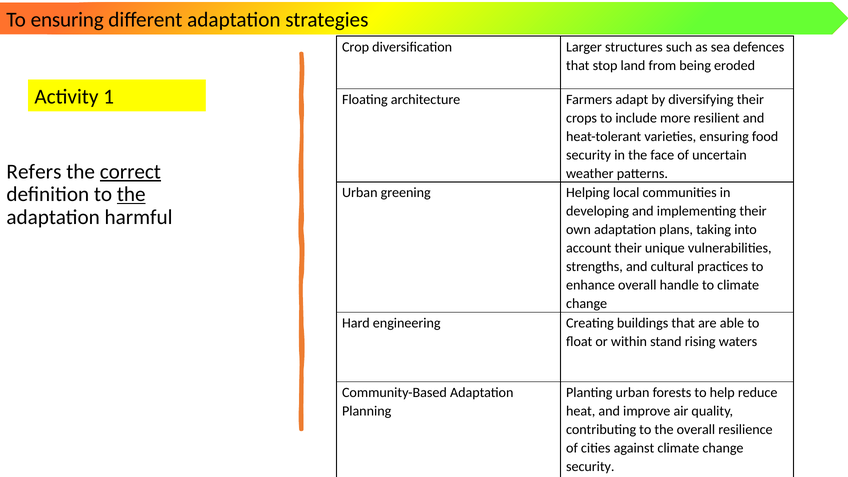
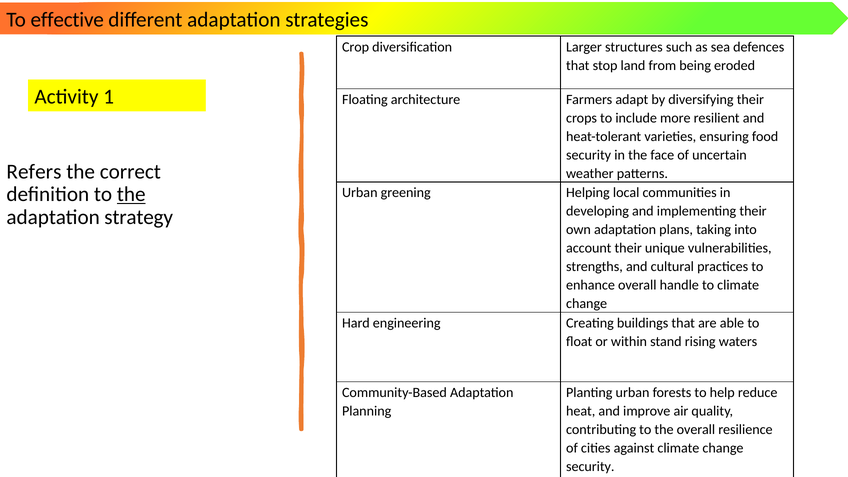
To ensuring: ensuring -> effective
correct underline: present -> none
harmful: harmful -> strategy
